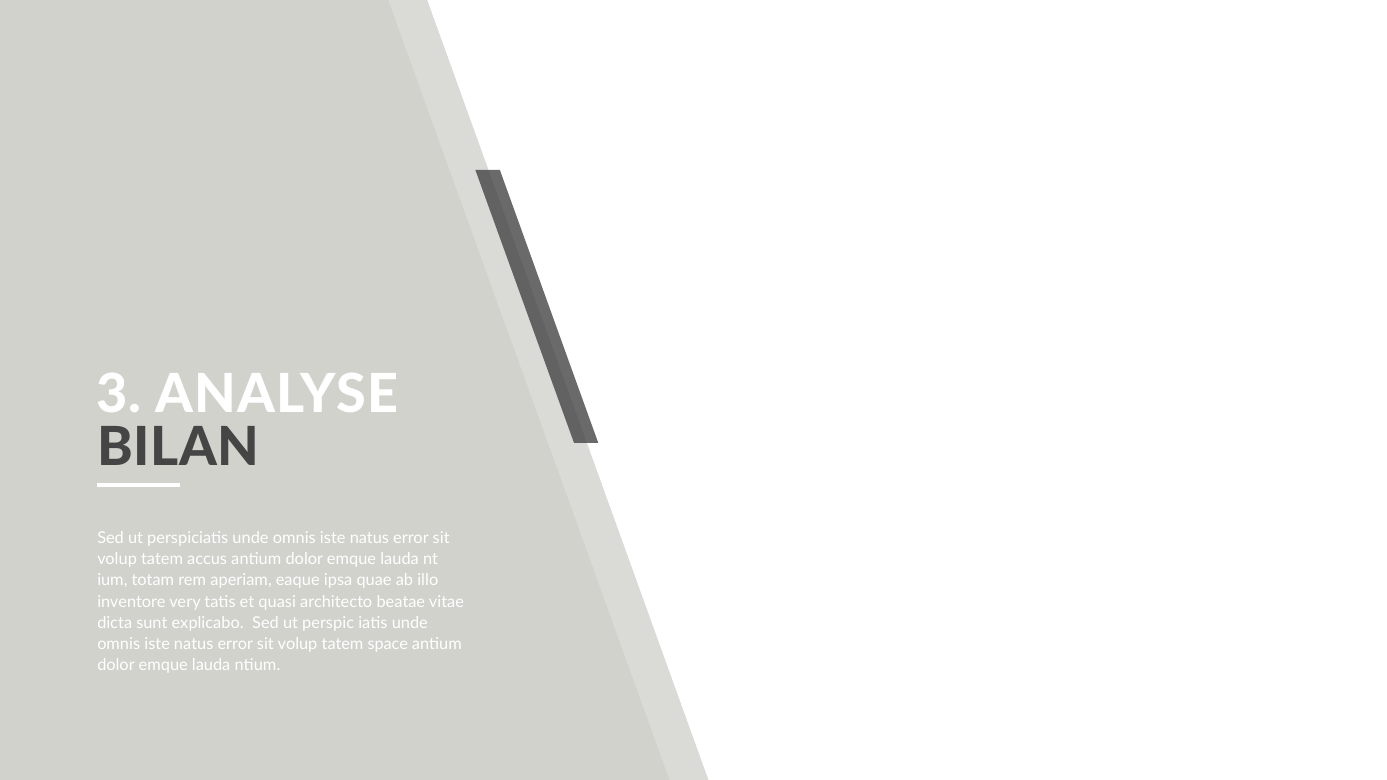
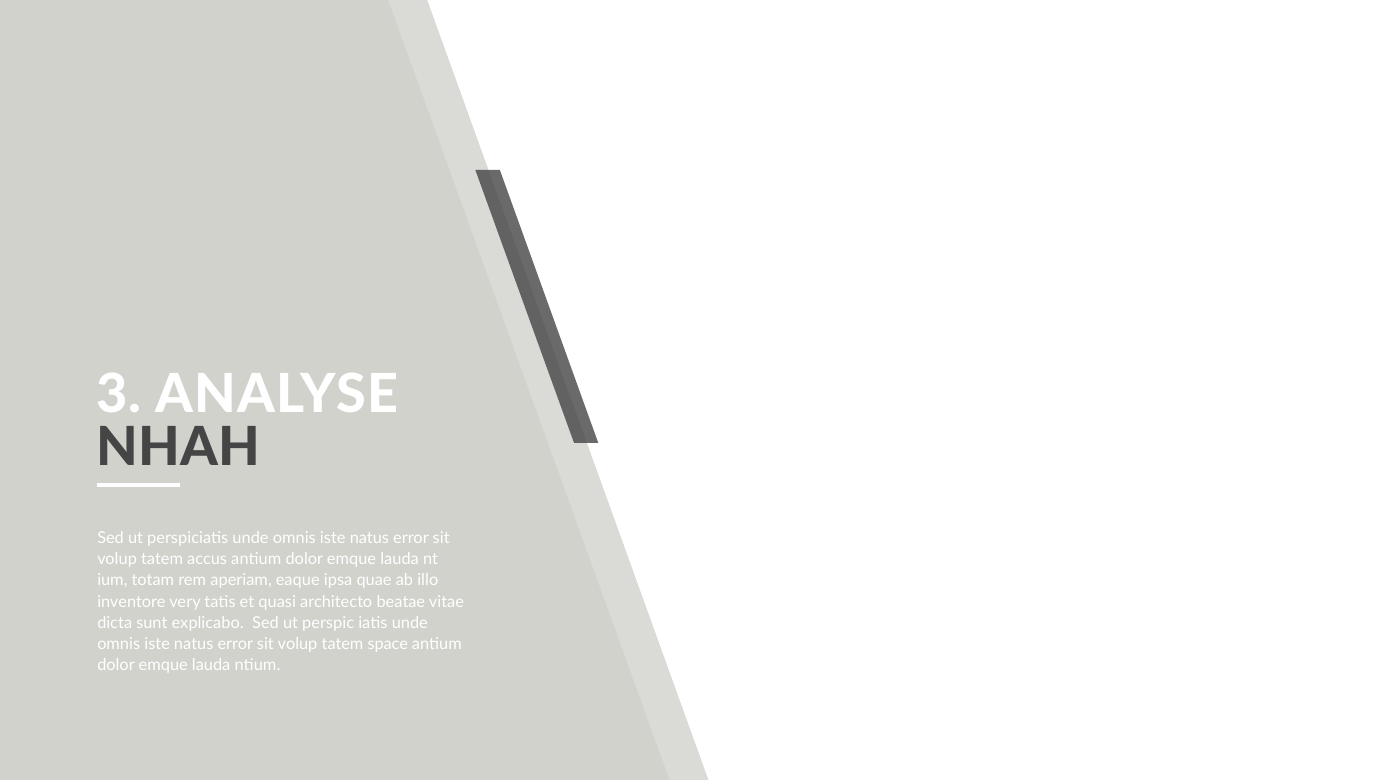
BILAN: BILAN -> NHAH
